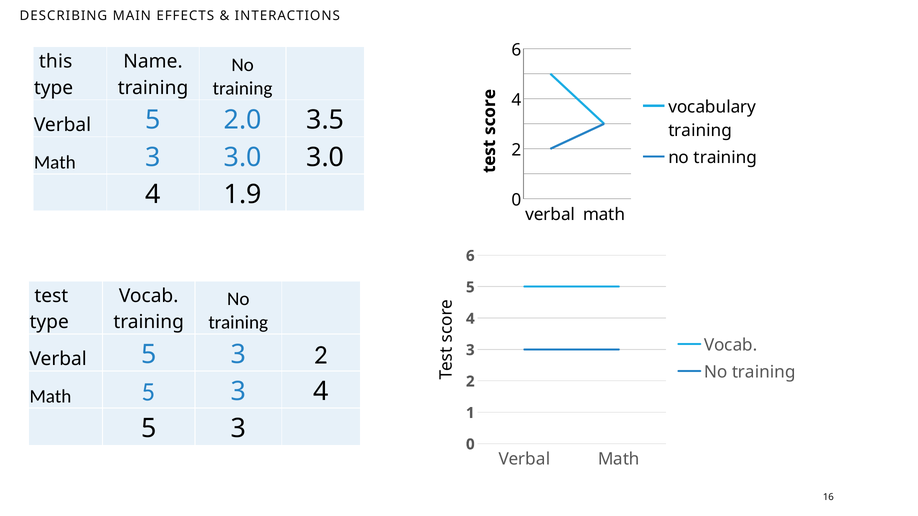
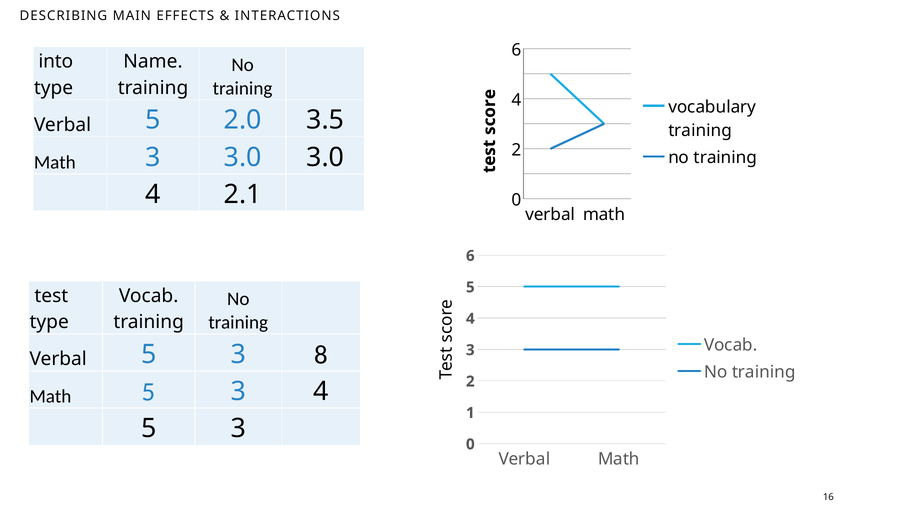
this: this -> into
1.9: 1.9 -> 2.1
2 at (321, 355): 2 -> 8
